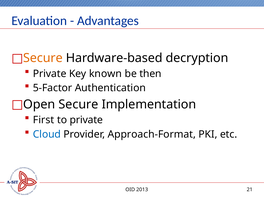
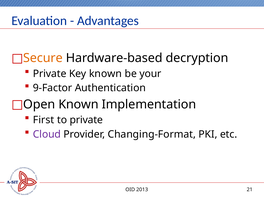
then: then -> your
5-Factor: 5-Factor -> 9-Factor
Open Secure: Secure -> Known
Cloud colour: blue -> purple
Approach-Format: Approach-Format -> Changing-Format
